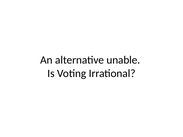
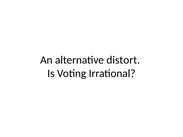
unable: unable -> distort
